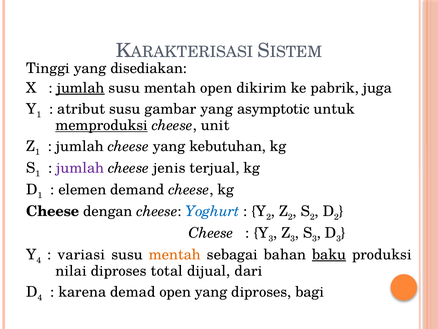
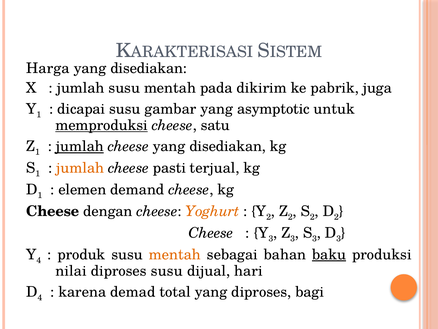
Tinggi: Tinggi -> Harga
jumlah at (81, 88) underline: present -> none
mentah open: open -> pada
atribut: atribut -> dicapai
unit: unit -> satu
jumlah at (80, 146) underline: none -> present
cheese yang kebutuhan: kebutuhan -> disediakan
jumlah at (80, 168) colour: purple -> orange
jenis: jenis -> pasti
Yoghurt colour: blue -> orange
variasi: variasi -> produk
diproses total: total -> susu
dari: dari -> hari
demad open: open -> total
